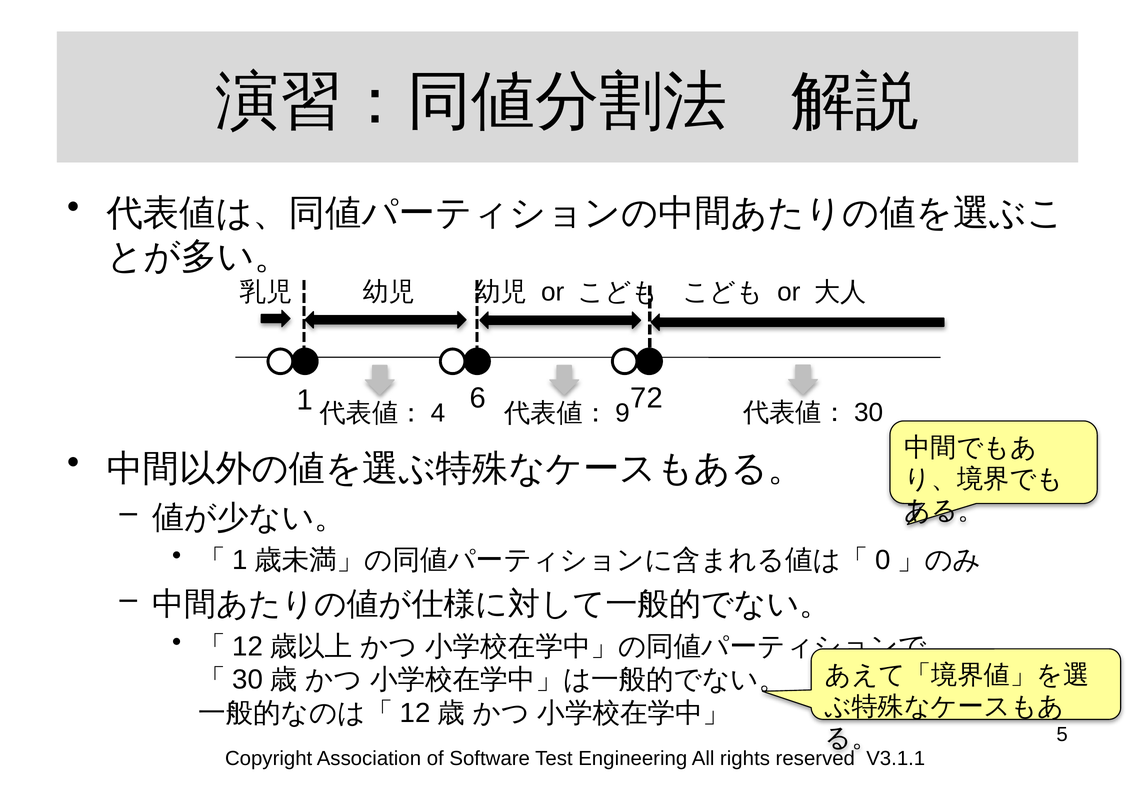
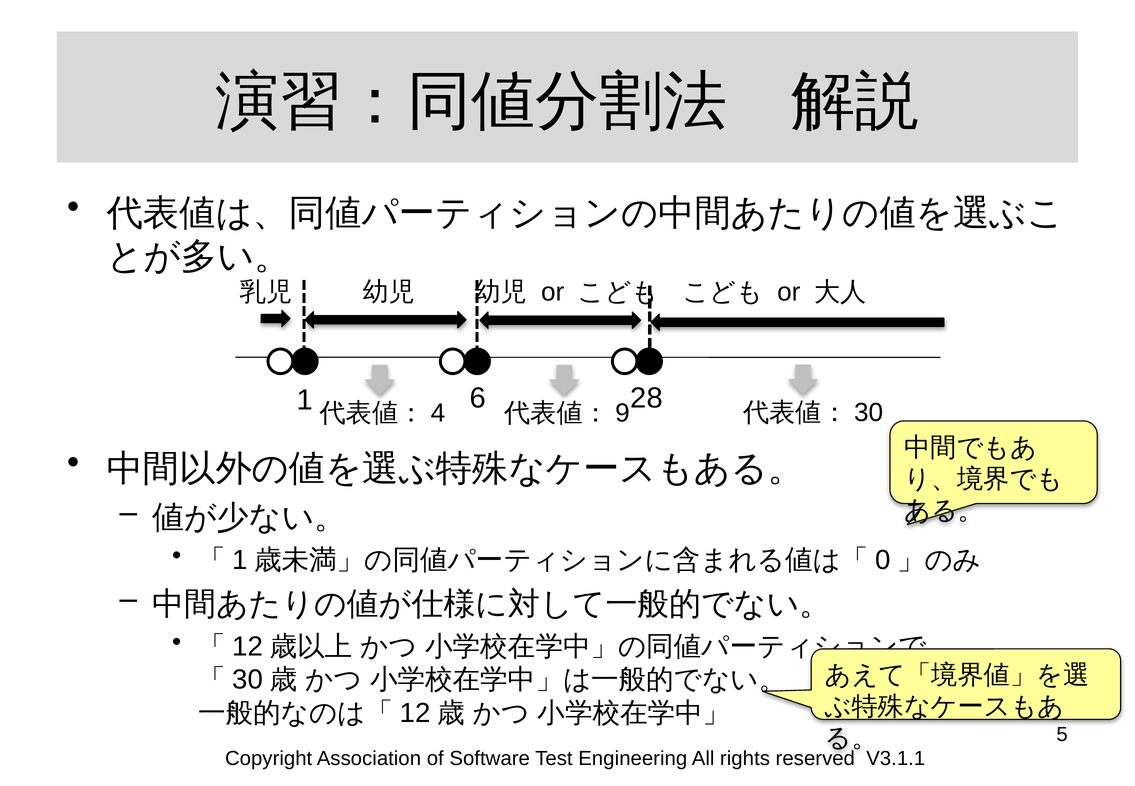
72: 72 -> 28
